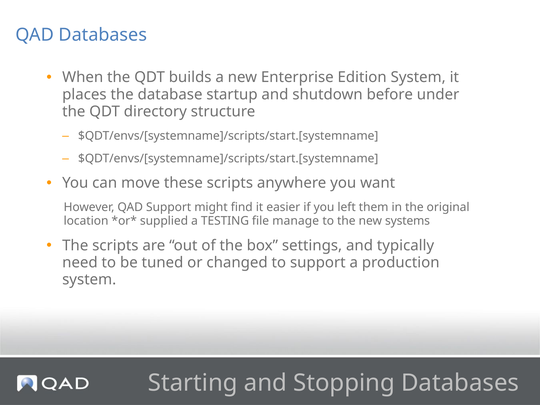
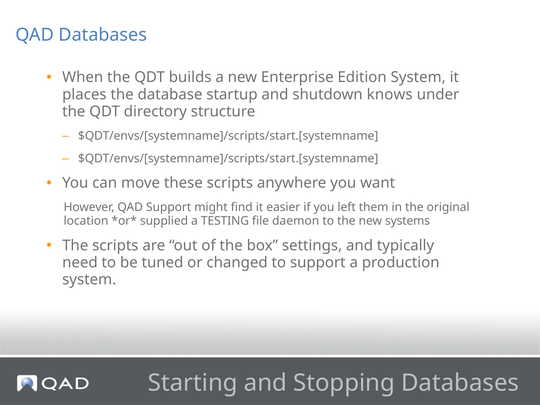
before: before -> knows
manage: manage -> daemon
